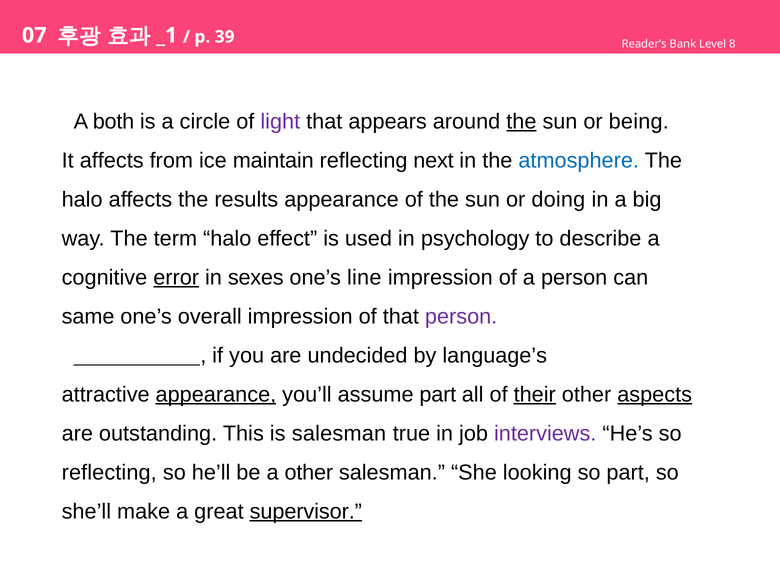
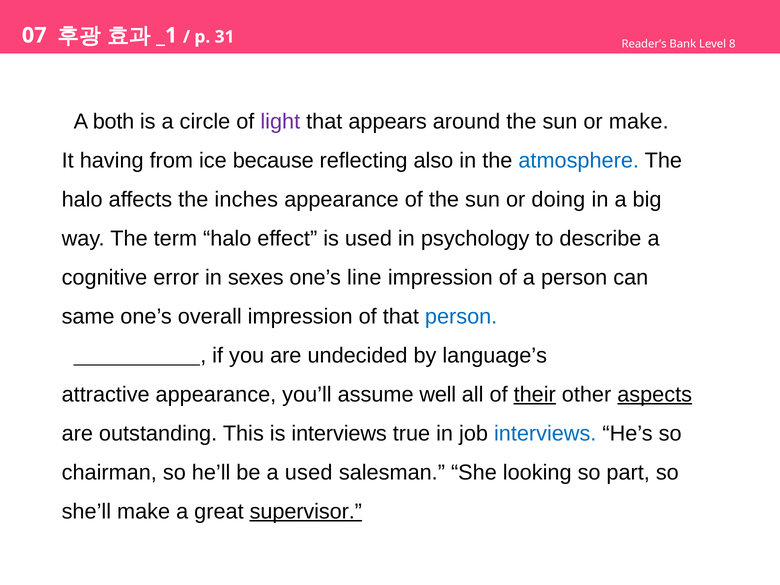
39: 39 -> 31
the at (521, 122) underline: present -> none
or being: being -> make
It affects: affects -> having
maintain: maintain -> because
next: next -> also
results: results -> inches
error underline: present -> none
person at (461, 317) colour: purple -> blue
appearance at (216, 395) underline: present -> none
assume part: part -> well
is salesman: salesman -> interviews
interviews at (545, 434) colour: purple -> blue
reflecting at (109, 473): reflecting -> chairman
a other: other -> used
